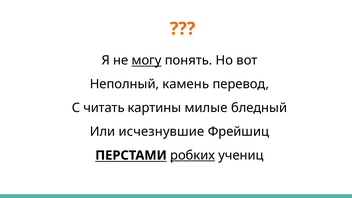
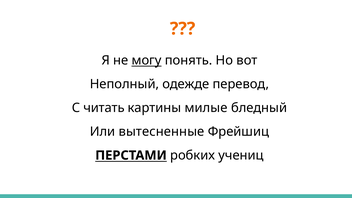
камень: камень -> одежде
исчезнувшие: исчезнувшие -> вытесненные
робких underline: present -> none
